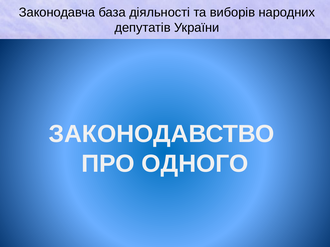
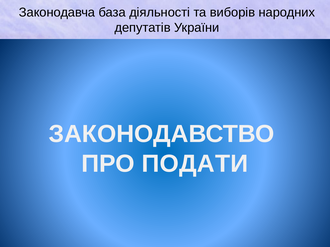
ОДНОГО: ОДНОГО -> ПОДАТИ
